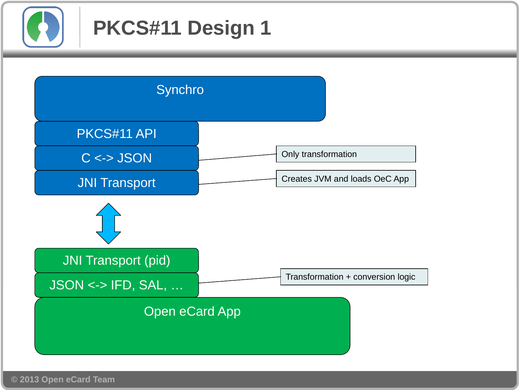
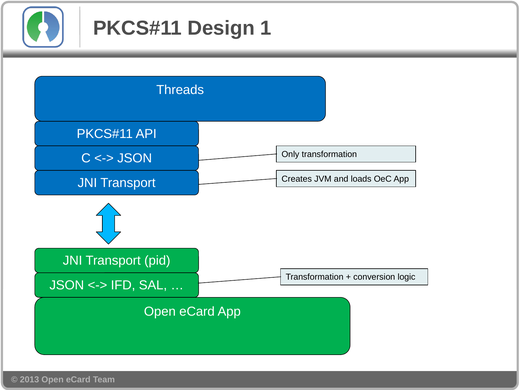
Synchro: Synchro -> Threads
